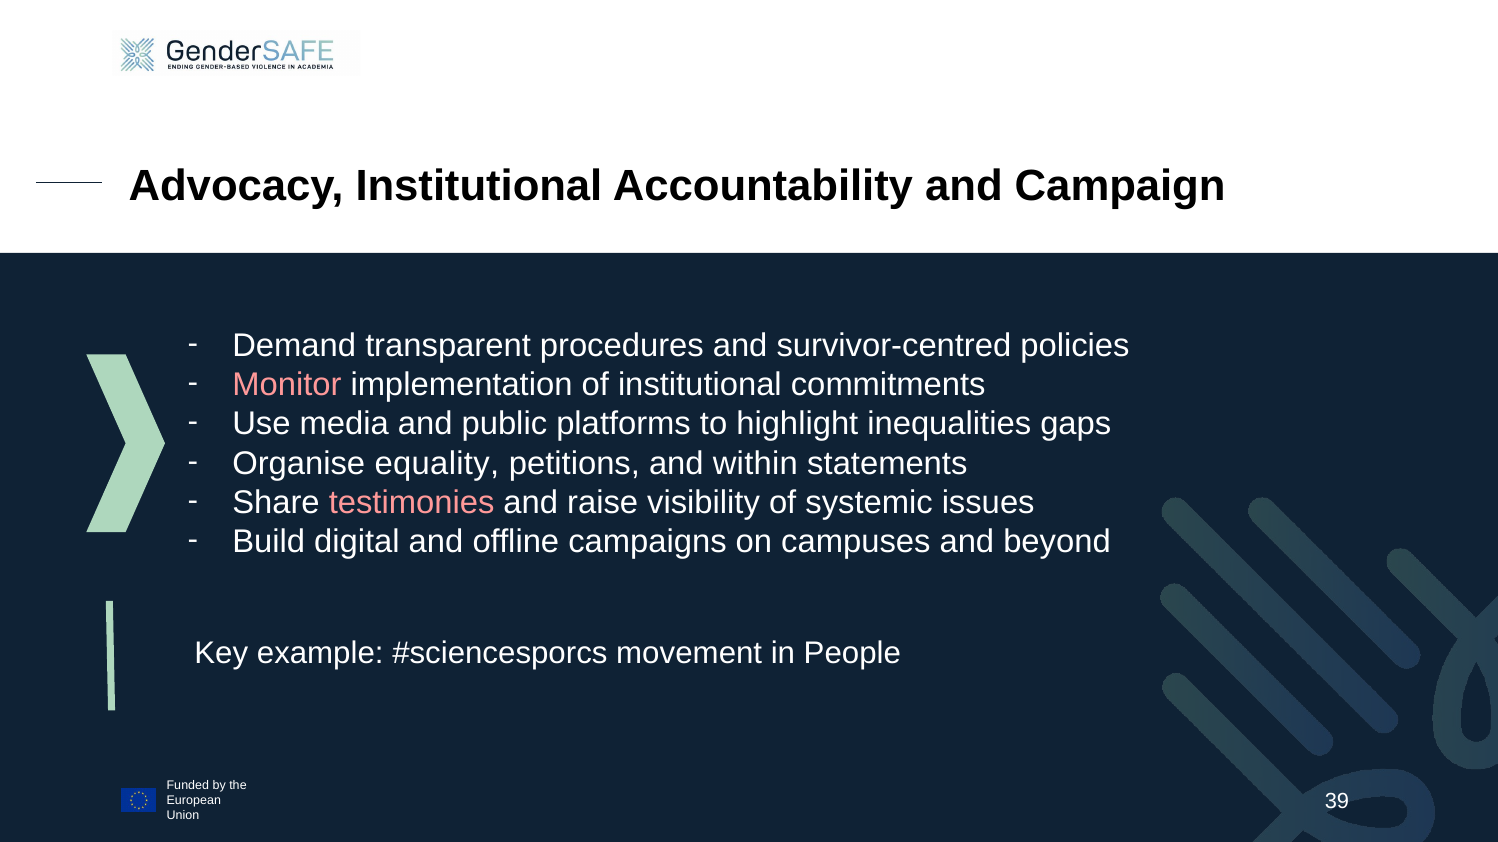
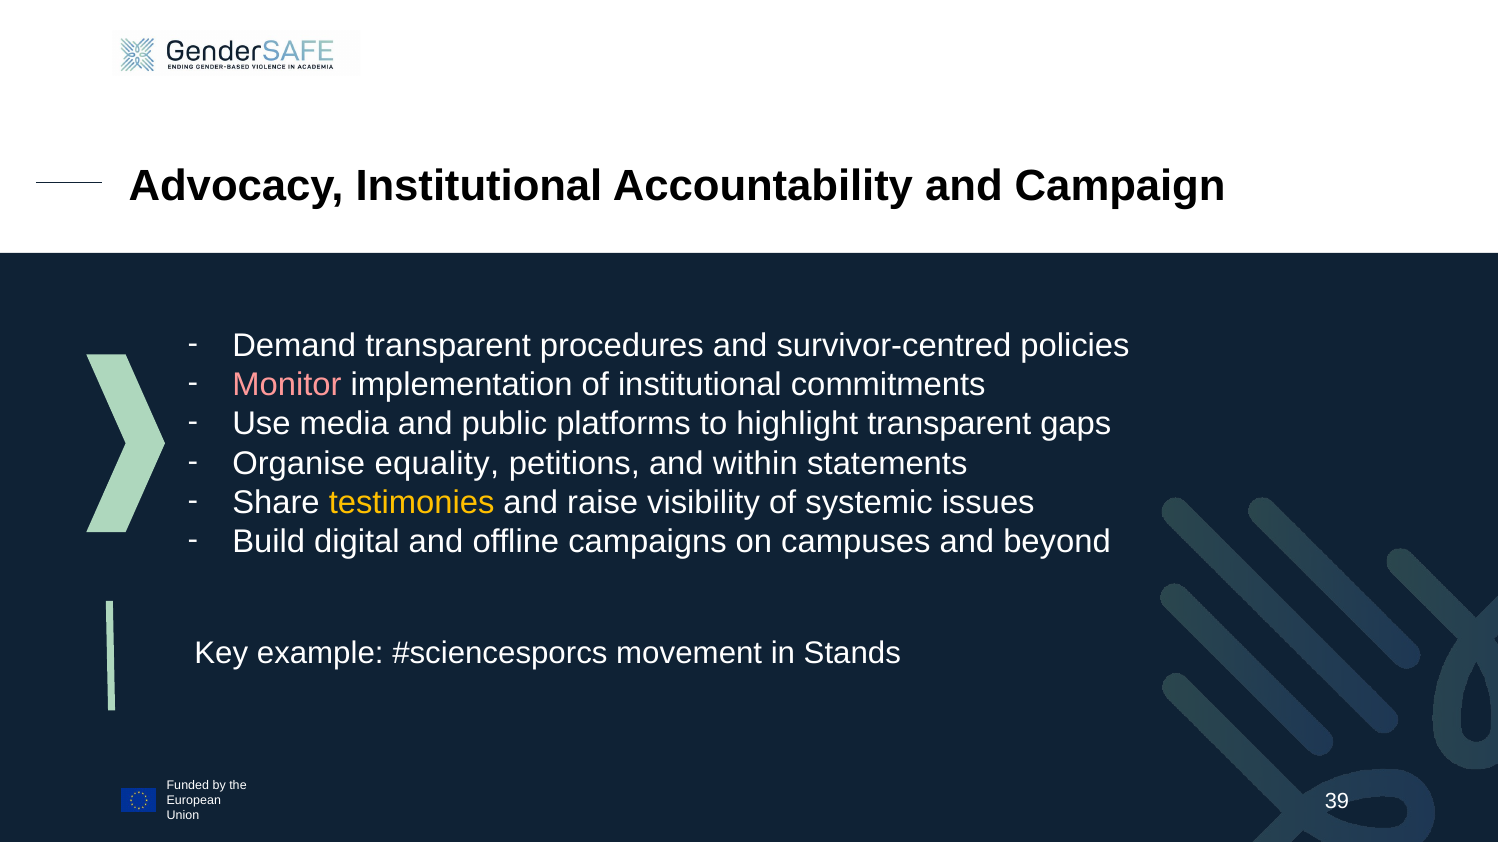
highlight inequalities: inequalities -> transparent
testimonies colour: pink -> yellow
People: People -> Stands
